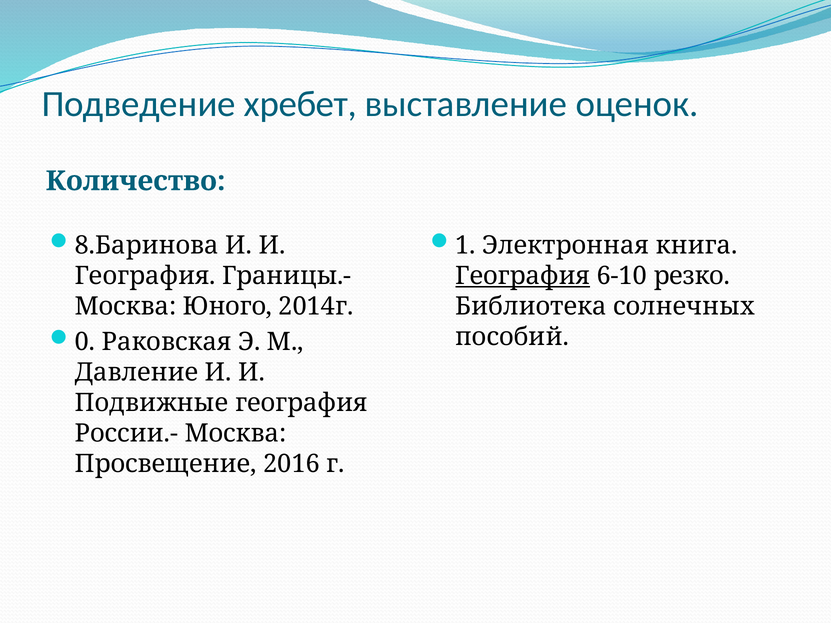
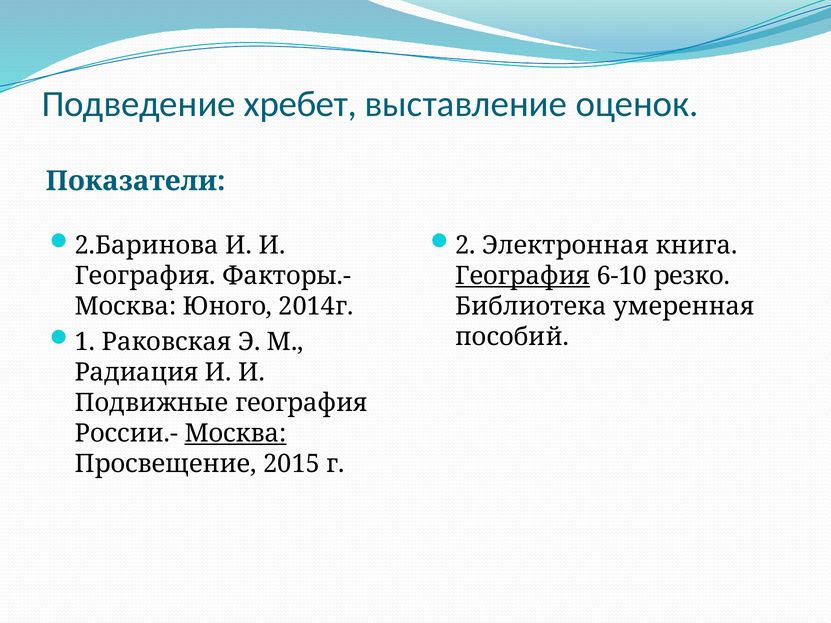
Количество: Количество -> Показатели
8.Баринова: 8.Баринова -> 2.Баринова
1: 1 -> 2
Границы.-: Границы.- -> Факторы.-
солнечных: солнечных -> умеренная
0: 0 -> 1
Давление: Давление -> Радиация
Москва at (236, 433) underline: none -> present
2016: 2016 -> 2015
